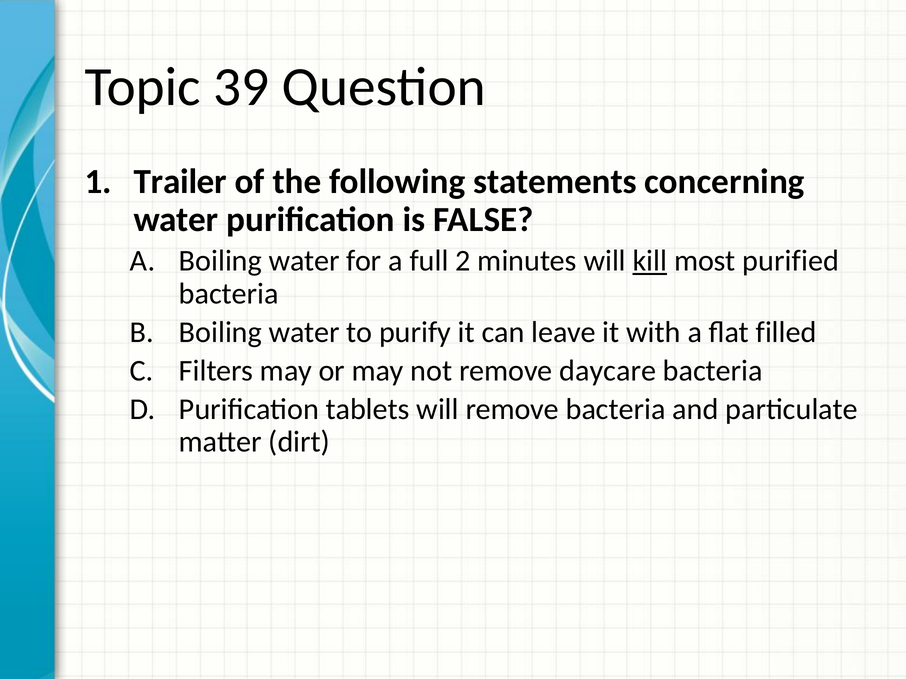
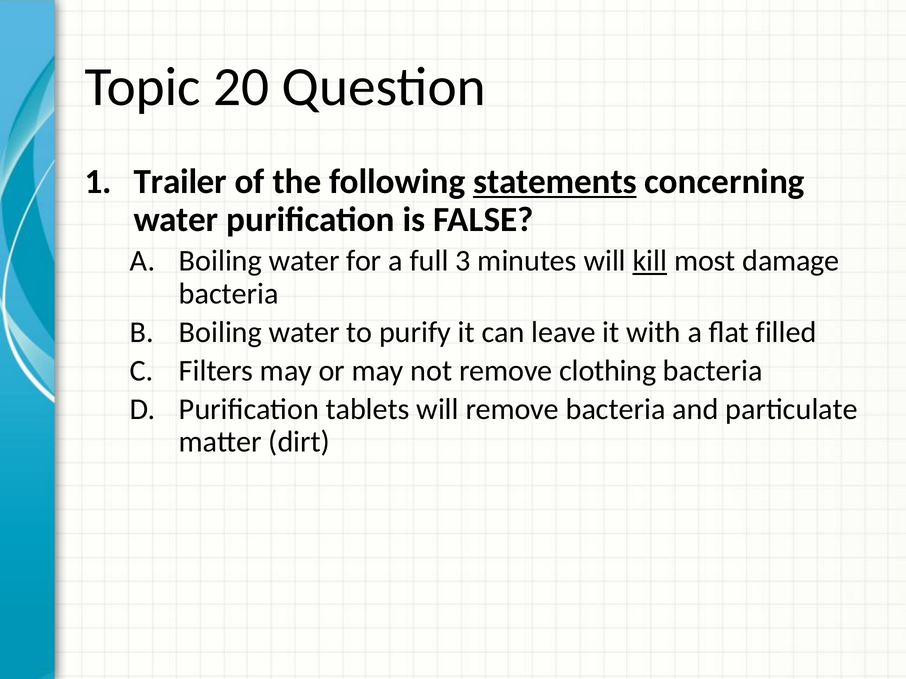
39: 39 -> 20
statements underline: none -> present
2: 2 -> 3
purified: purified -> damage
daycare: daycare -> clothing
